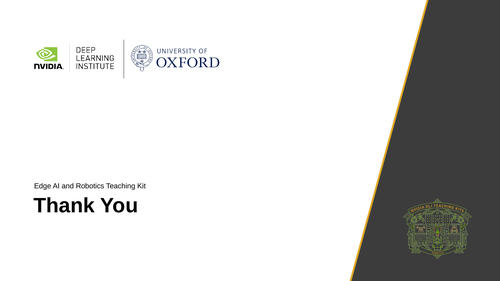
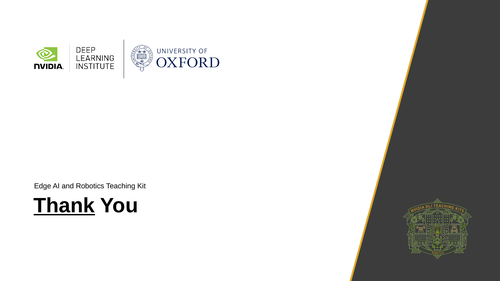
Thank underline: none -> present
